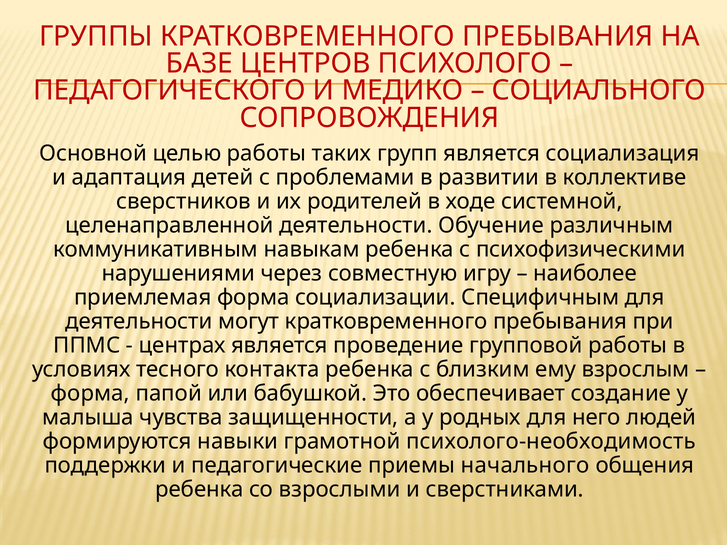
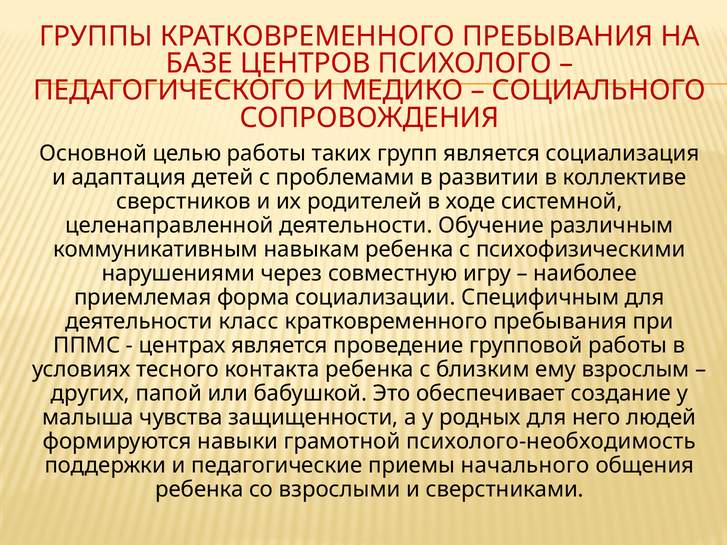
могут: могут -> класс
форма at (90, 394): форма -> других
